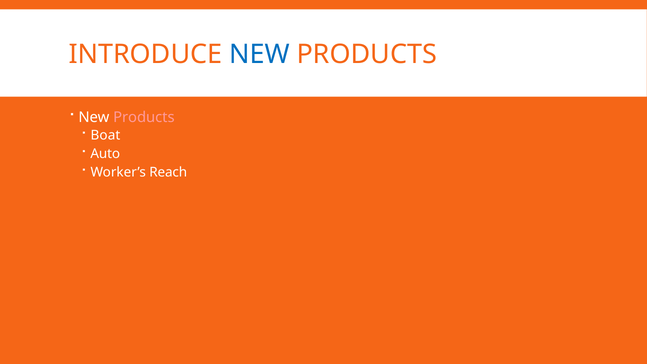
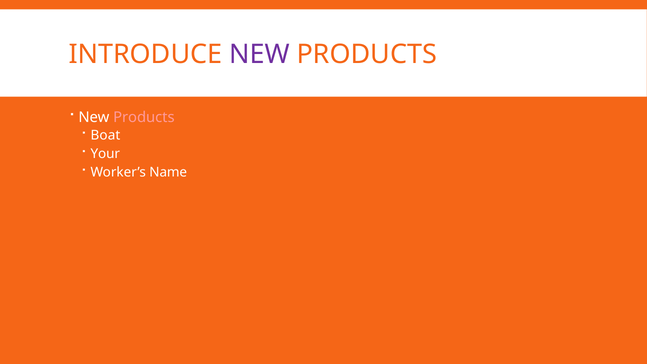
NEW at (260, 54) colour: blue -> purple
Auto: Auto -> Your
Reach: Reach -> Name
